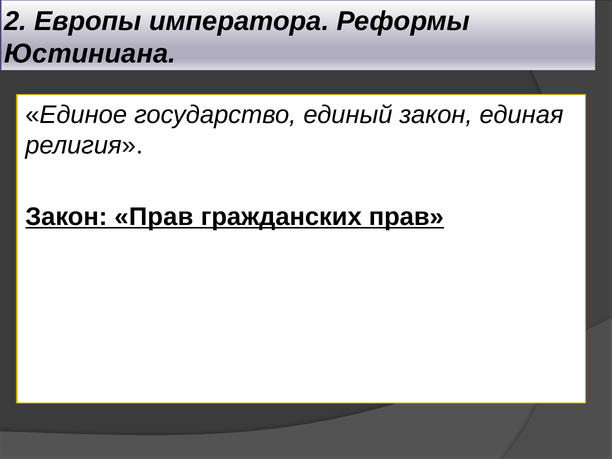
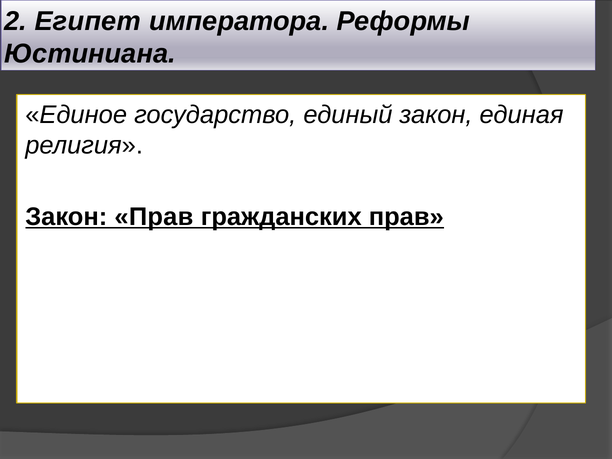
Европы: Европы -> Египет
